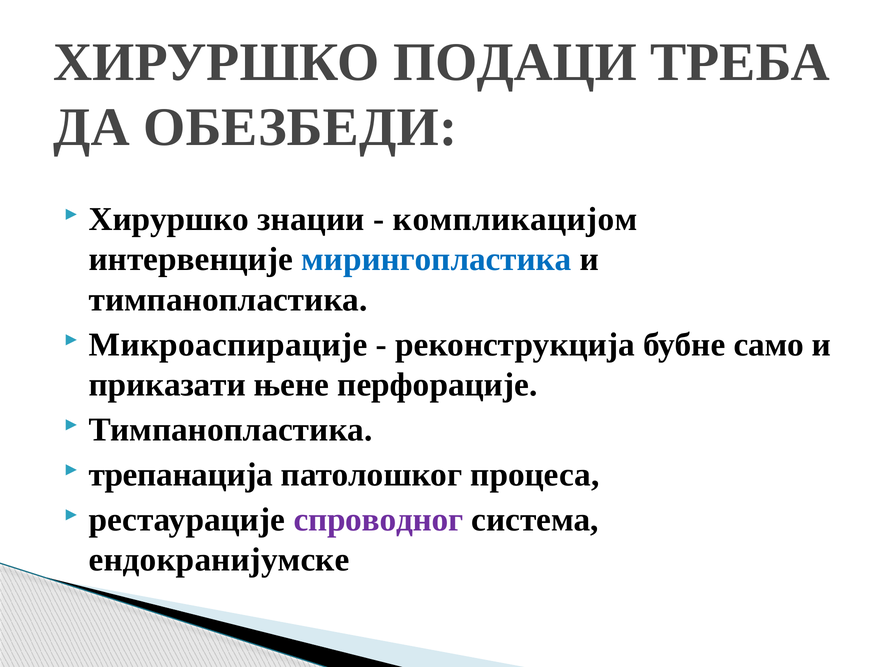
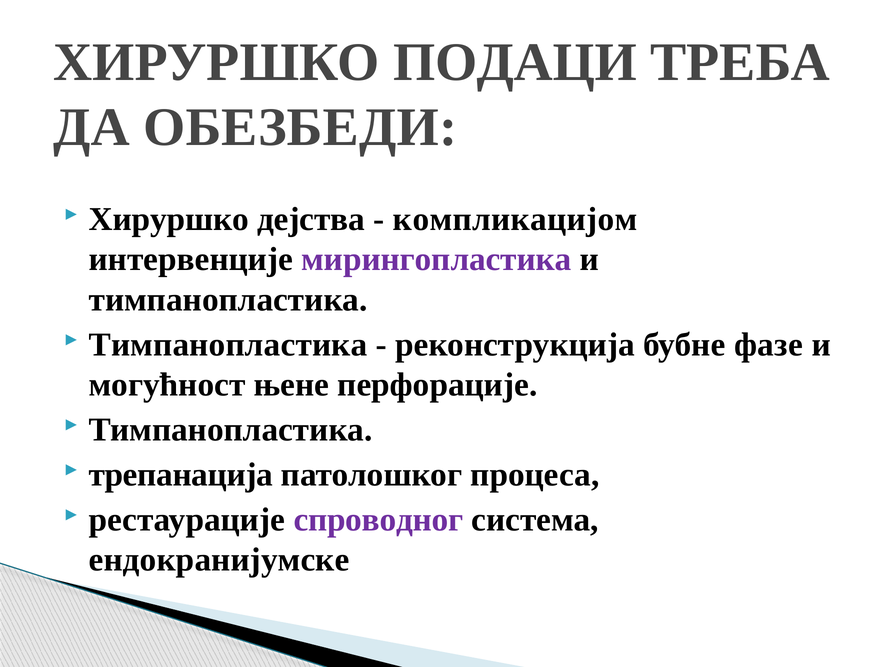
знации: знации -> дејства
мирингопластика colour: blue -> purple
Микроаспирације at (228, 344): Микроаспирације -> Тимпанопластика
само: само -> фазе
приказати: приказати -> могућност
